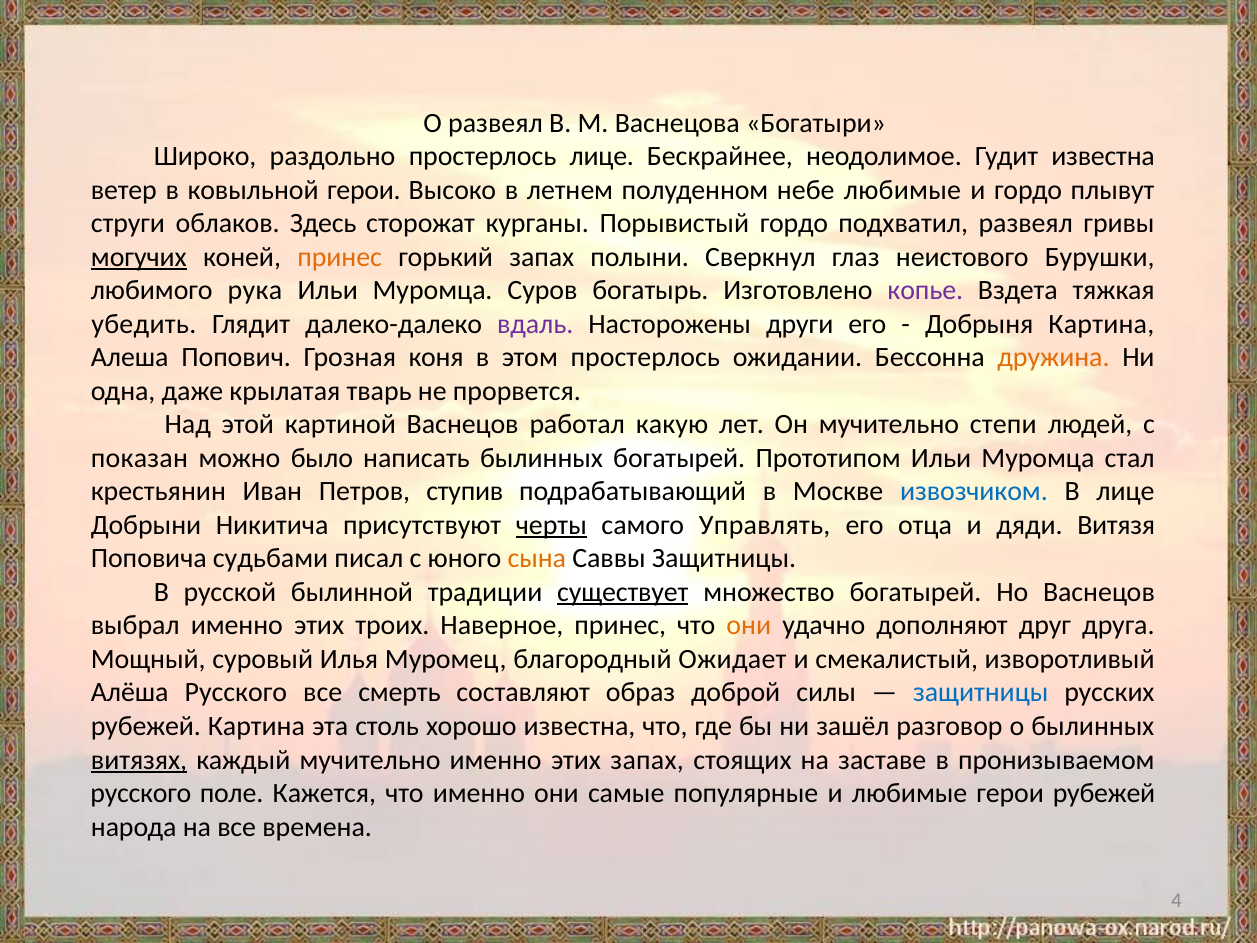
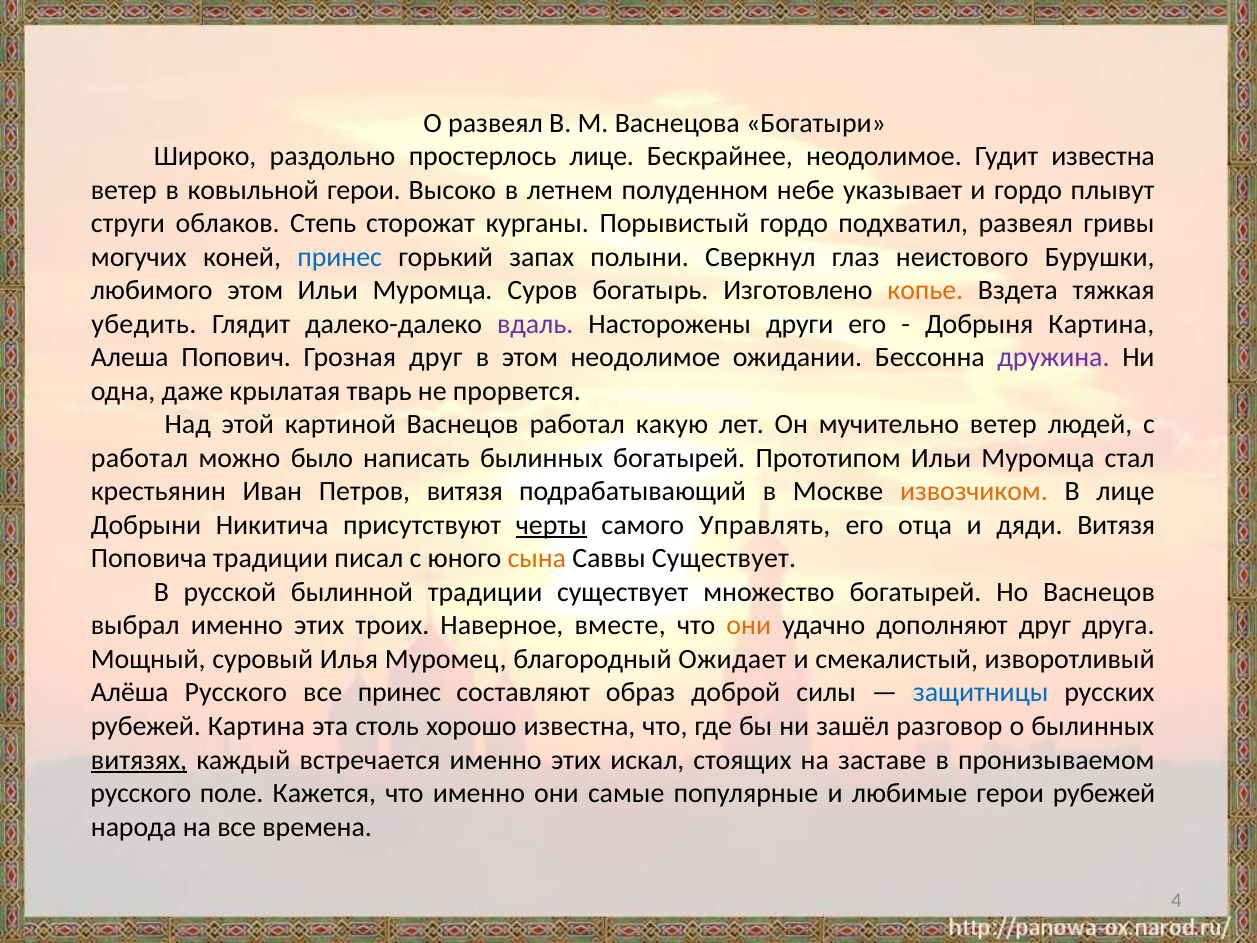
небе любимые: любимые -> указывает
Здесь: Здесь -> Степь
могучих underline: present -> none
принес at (340, 257) colour: orange -> blue
любимого рука: рука -> этом
копье colour: purple -> orange
Грозная коня: коня -> друг
этом простерлось: простерлось -> неодолимое
дружина colour: orange -> purple
мучительно степи: степи -> ветер
показан at (139, 458): показан -> работал
Петров ступив: ступив -> витязя
извозчиком colour: blue -> orange
Поповича судьбами: судьбами -> традиции
Саввы Защитницы: Защитницы -> Существует
существует at (623, 592) underline: present -> none
Наверное принес: принес -> вместе
все смерть: смерть -> принес
каждый мучительно: мучительно -> встречается
этих запах: запах -> искал
